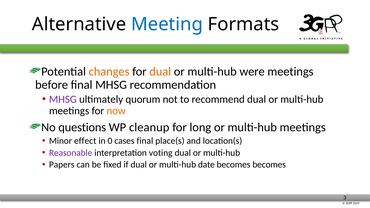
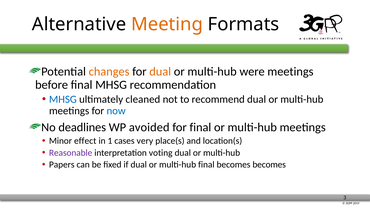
Meeting colour: blue -> orange
MHSG at (63, 99) colour: purple -> blue
quorum: quorum -> cleaned
now colour: orange -> blue
questions: questions -> deadlines
cleanup: cleanup -> avoided
for long: long -> final
0: 0 -> 1
cases final: final -> very
multi-hub date: date -> final
